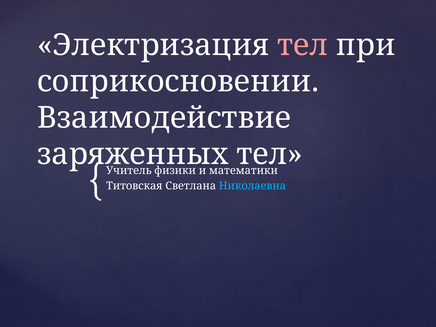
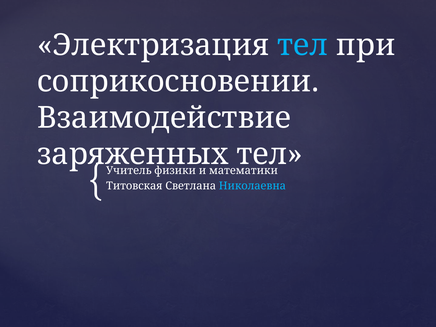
тел at (303, 45) colour: pink -> light blue
